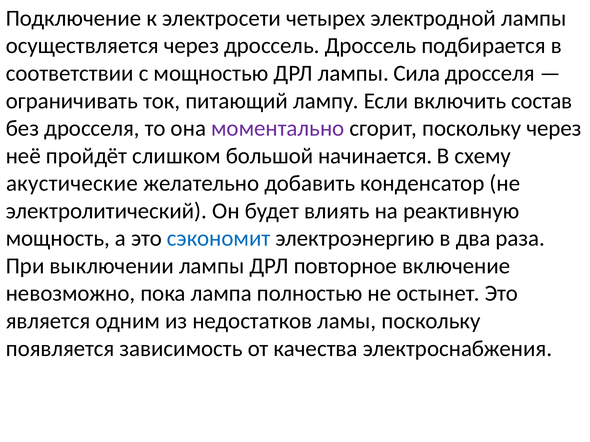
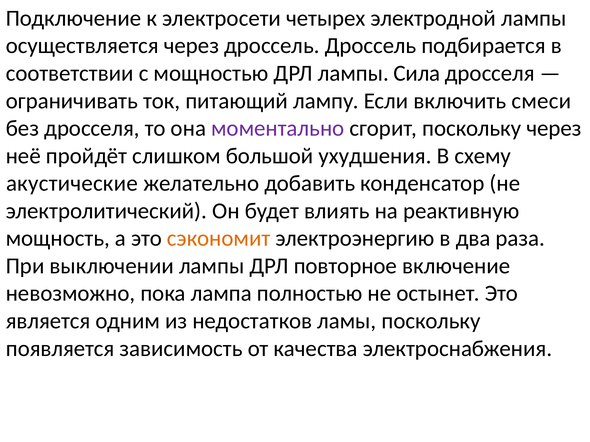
состав: состав -> смеси
начинается: начинается -> ухудшения
сэкономит colour: blue -> orange
